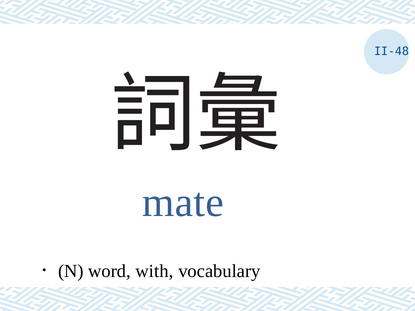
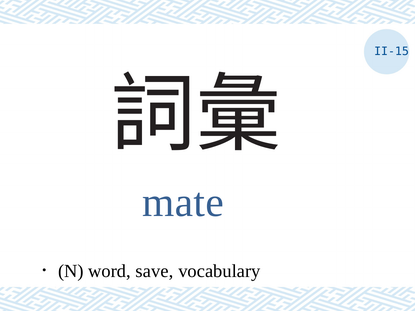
II-48: II-48 -> II-15
with: with -> save
